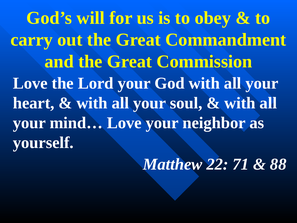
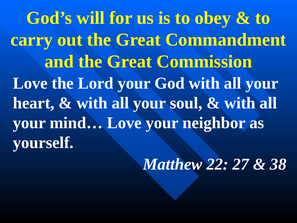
71: 71 -> 27
88: 88 -> 38
